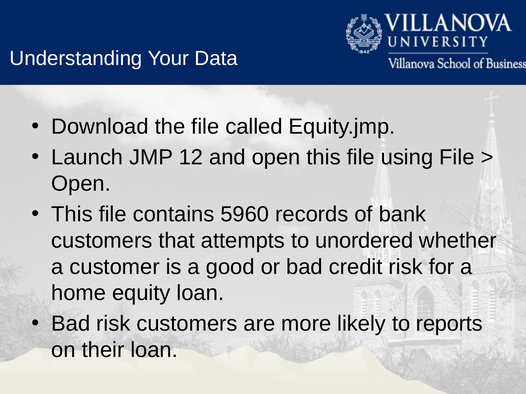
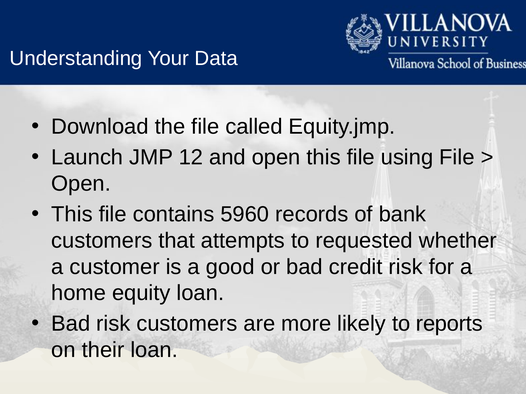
unordered: unordered -> requested
